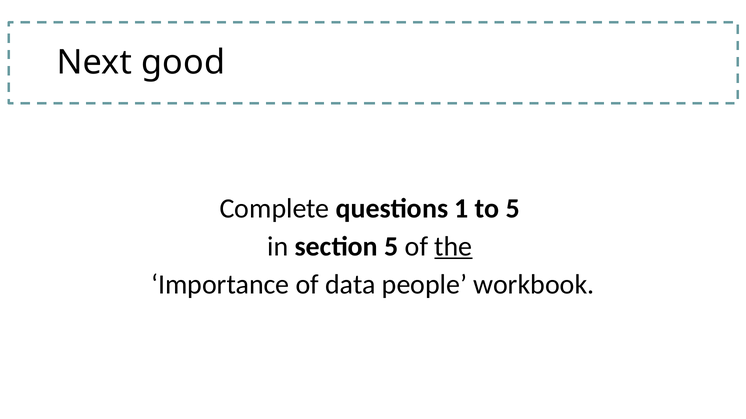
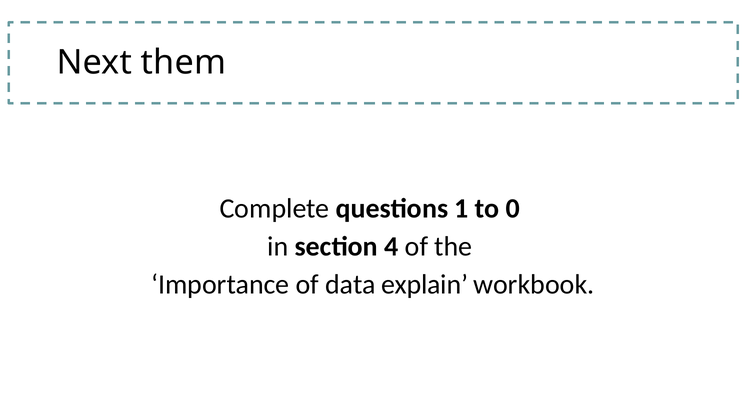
good: good -> them
to 5: 5 -> 0
section 5: 5 -> 4
the underline: present -> none
people: people -> explain
